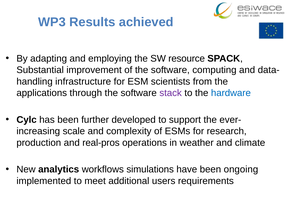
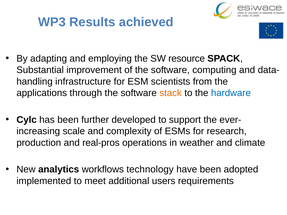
stack colour: purple -> orange
simulations: simulations -> technology
ongoing: ongoing -> adopted
